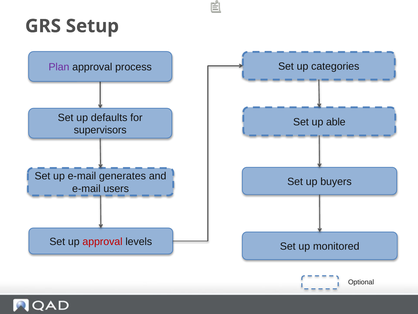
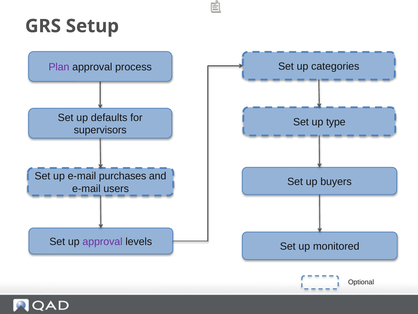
able: able -> type
generates: generates -> purchases
approval at (103, 241) colour: red -> purple
